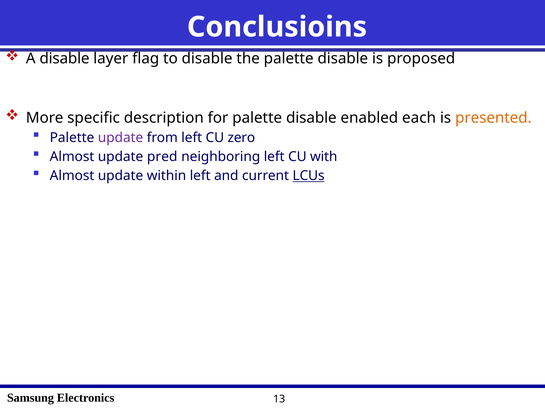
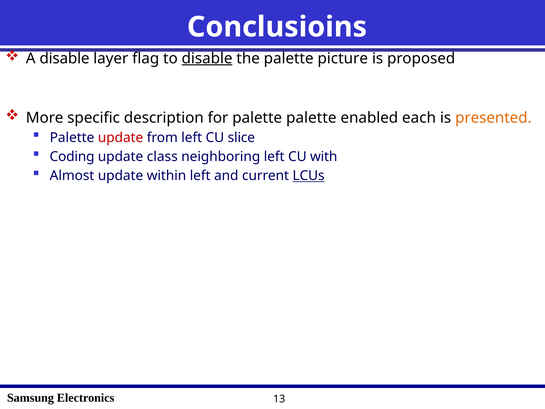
disable at (207, 58) underline: none -> present
the palette disable: disable -> picture
for palette disable: disable -> palette
update at (121, 138) colour: purple -> red
zero: zero -> slice
Almost at (72, 157): Almost -> Coding
pred: pred -> class
